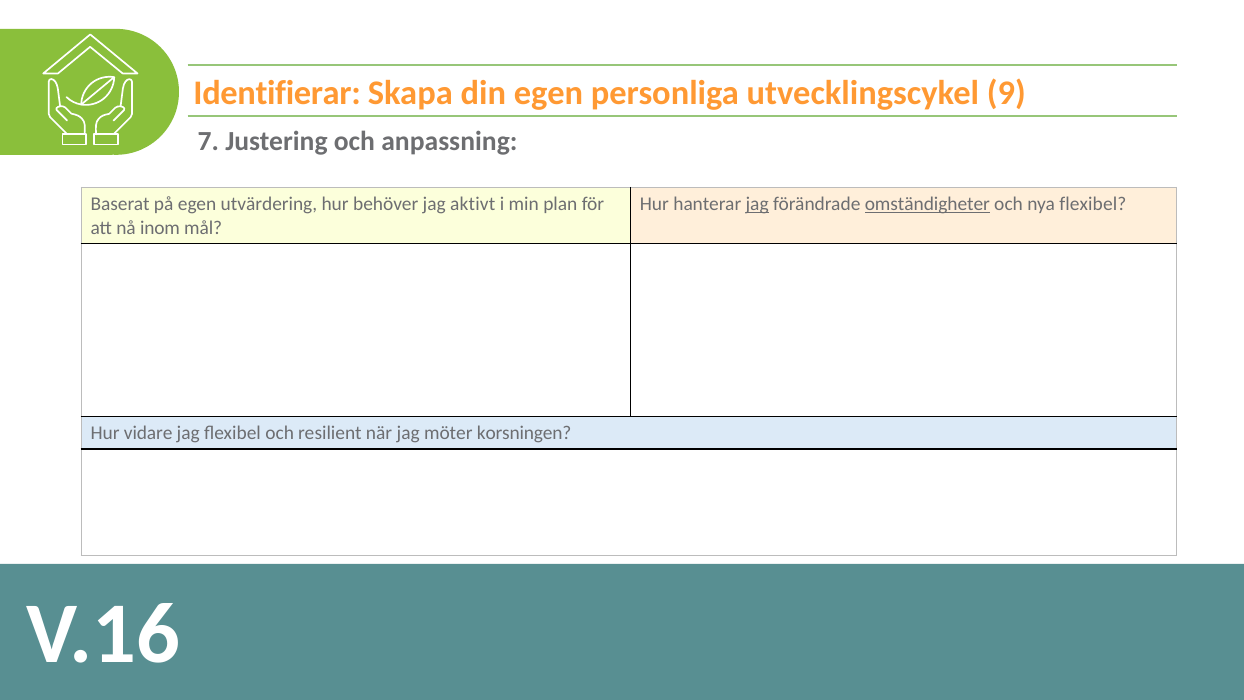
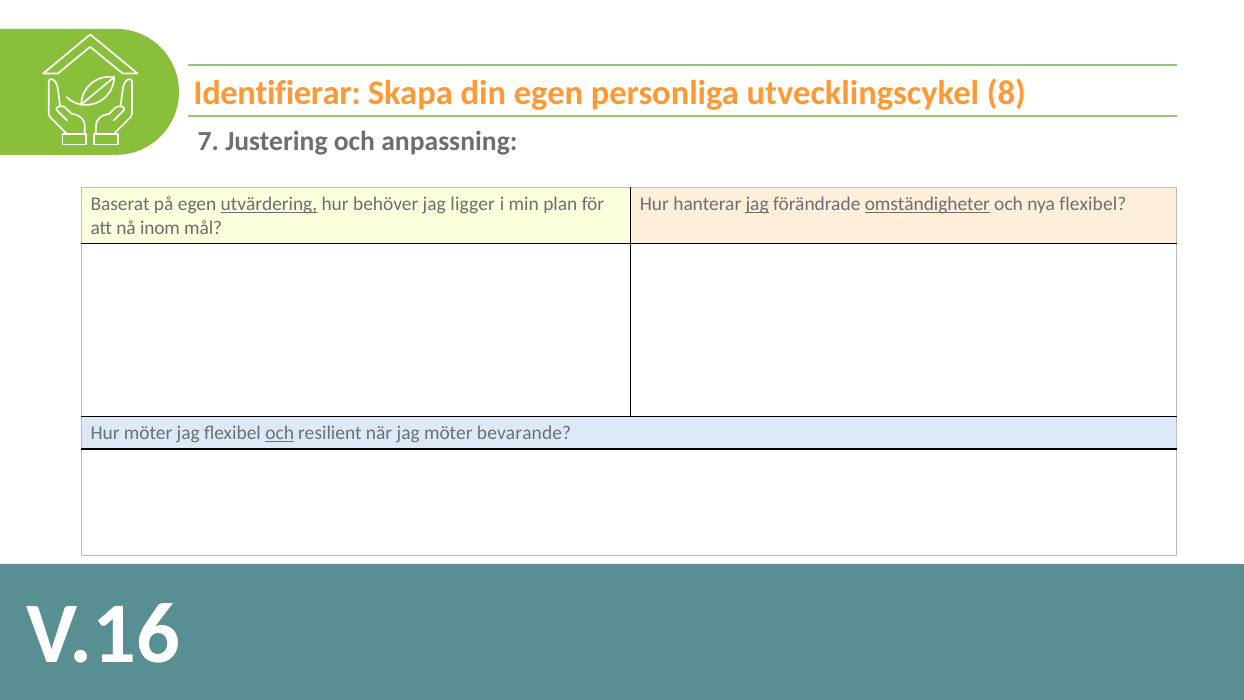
9: 9 -> 8
utvärdering underline: none -> present
aktivt: aktivt -> ligger
Hur vidare: vidare -> möter
och at (280, 433) underline: none -> present
korsningen: korsningen -> bevarande
